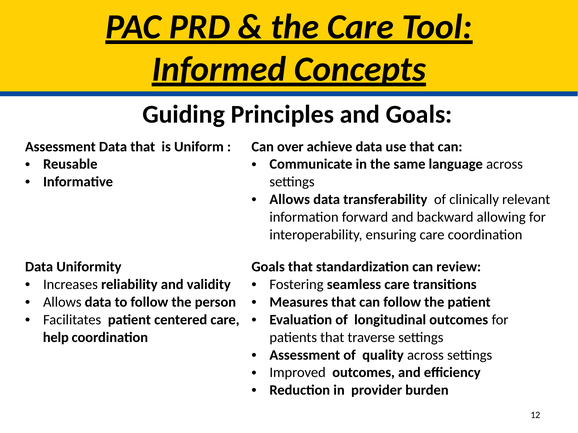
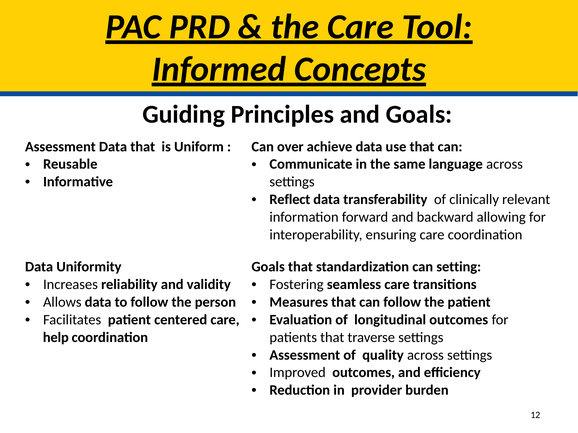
Allows at (290, 200): Allows -> Reflect
review: review -> setting
